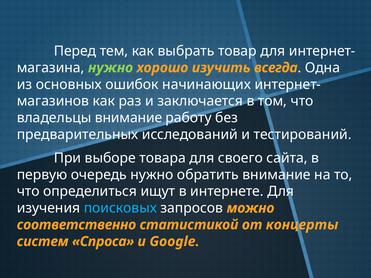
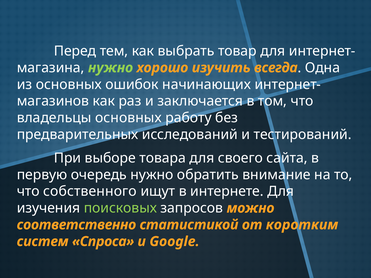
владельцы внимание: внимание -> основных
определиться: определиться -> собственного
поисковых colour: light blue -> light green
концерты: концерты -> коротким
